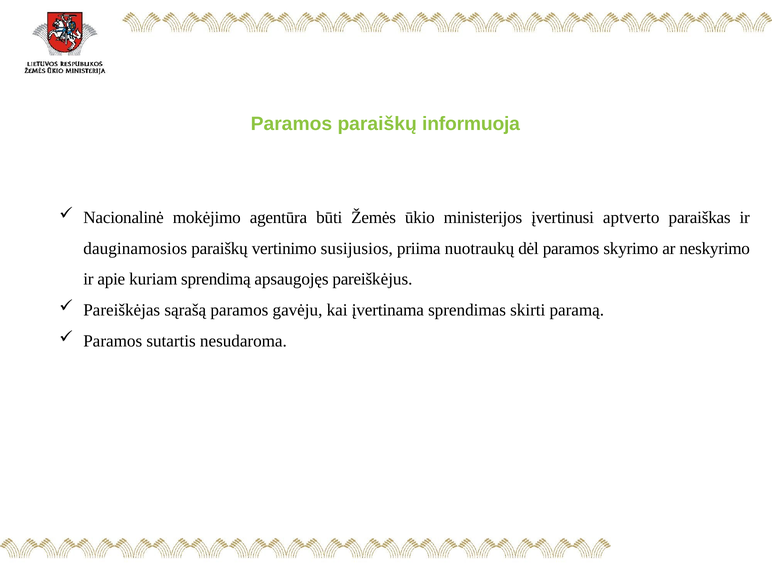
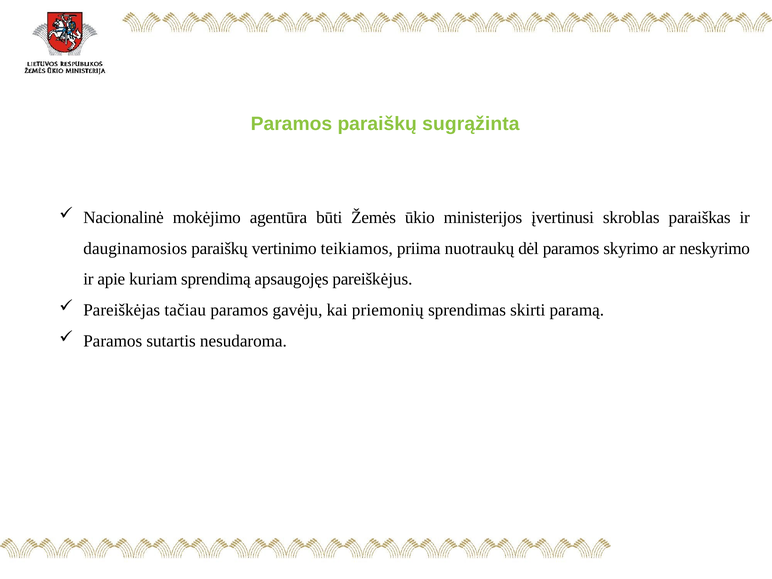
informuoja: informuoja -> sugrąžinta
aptverto: aptverto -> skroblas
susijusios: susijusios -> teikiamos
sąrašą: sąrašą -> tačiau
įvertinama: įvertinama -> priemonių
